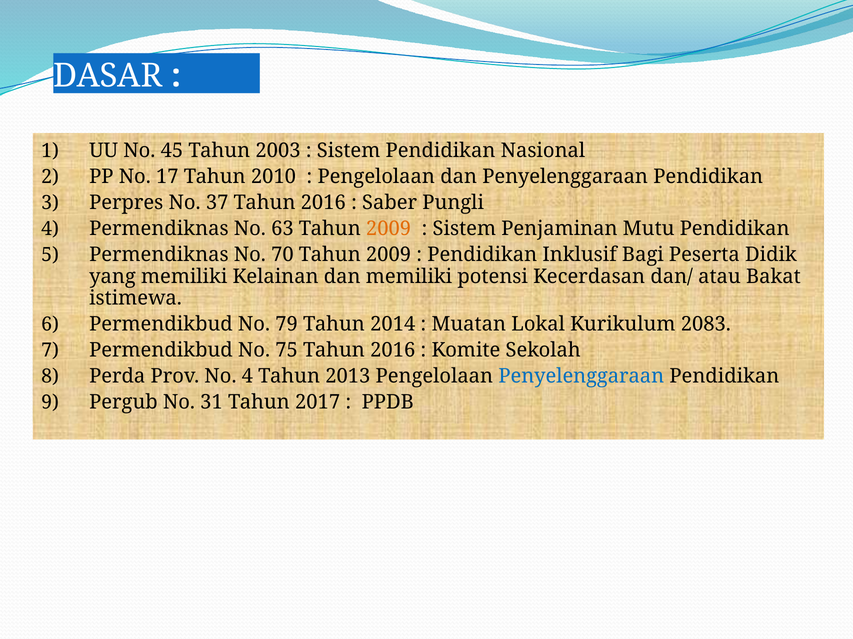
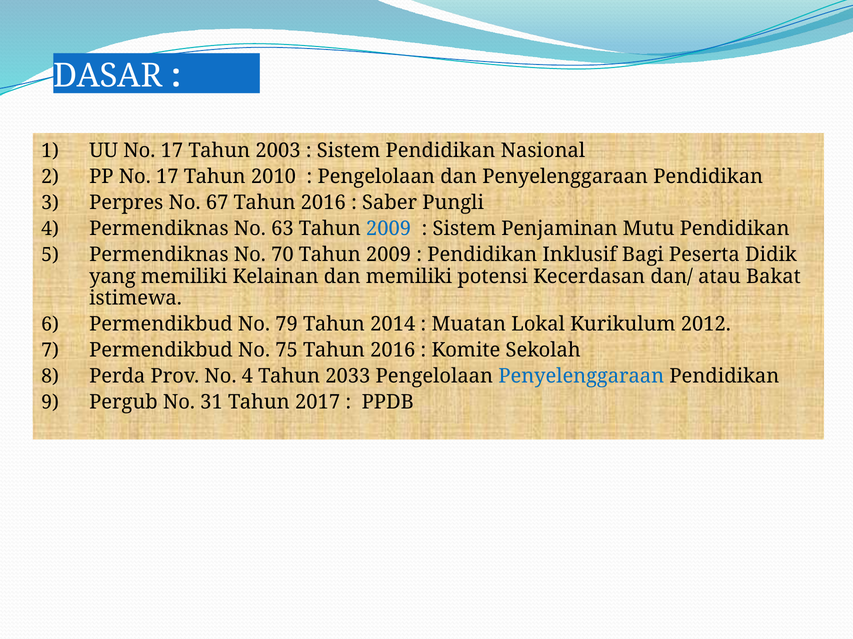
UU No 45: 45 -> 17
37: 37 -> 67
2009 at (389, 229) colour: orange -> blue
2083: 2083 -> 2012
2013: 2013 -> 2033
